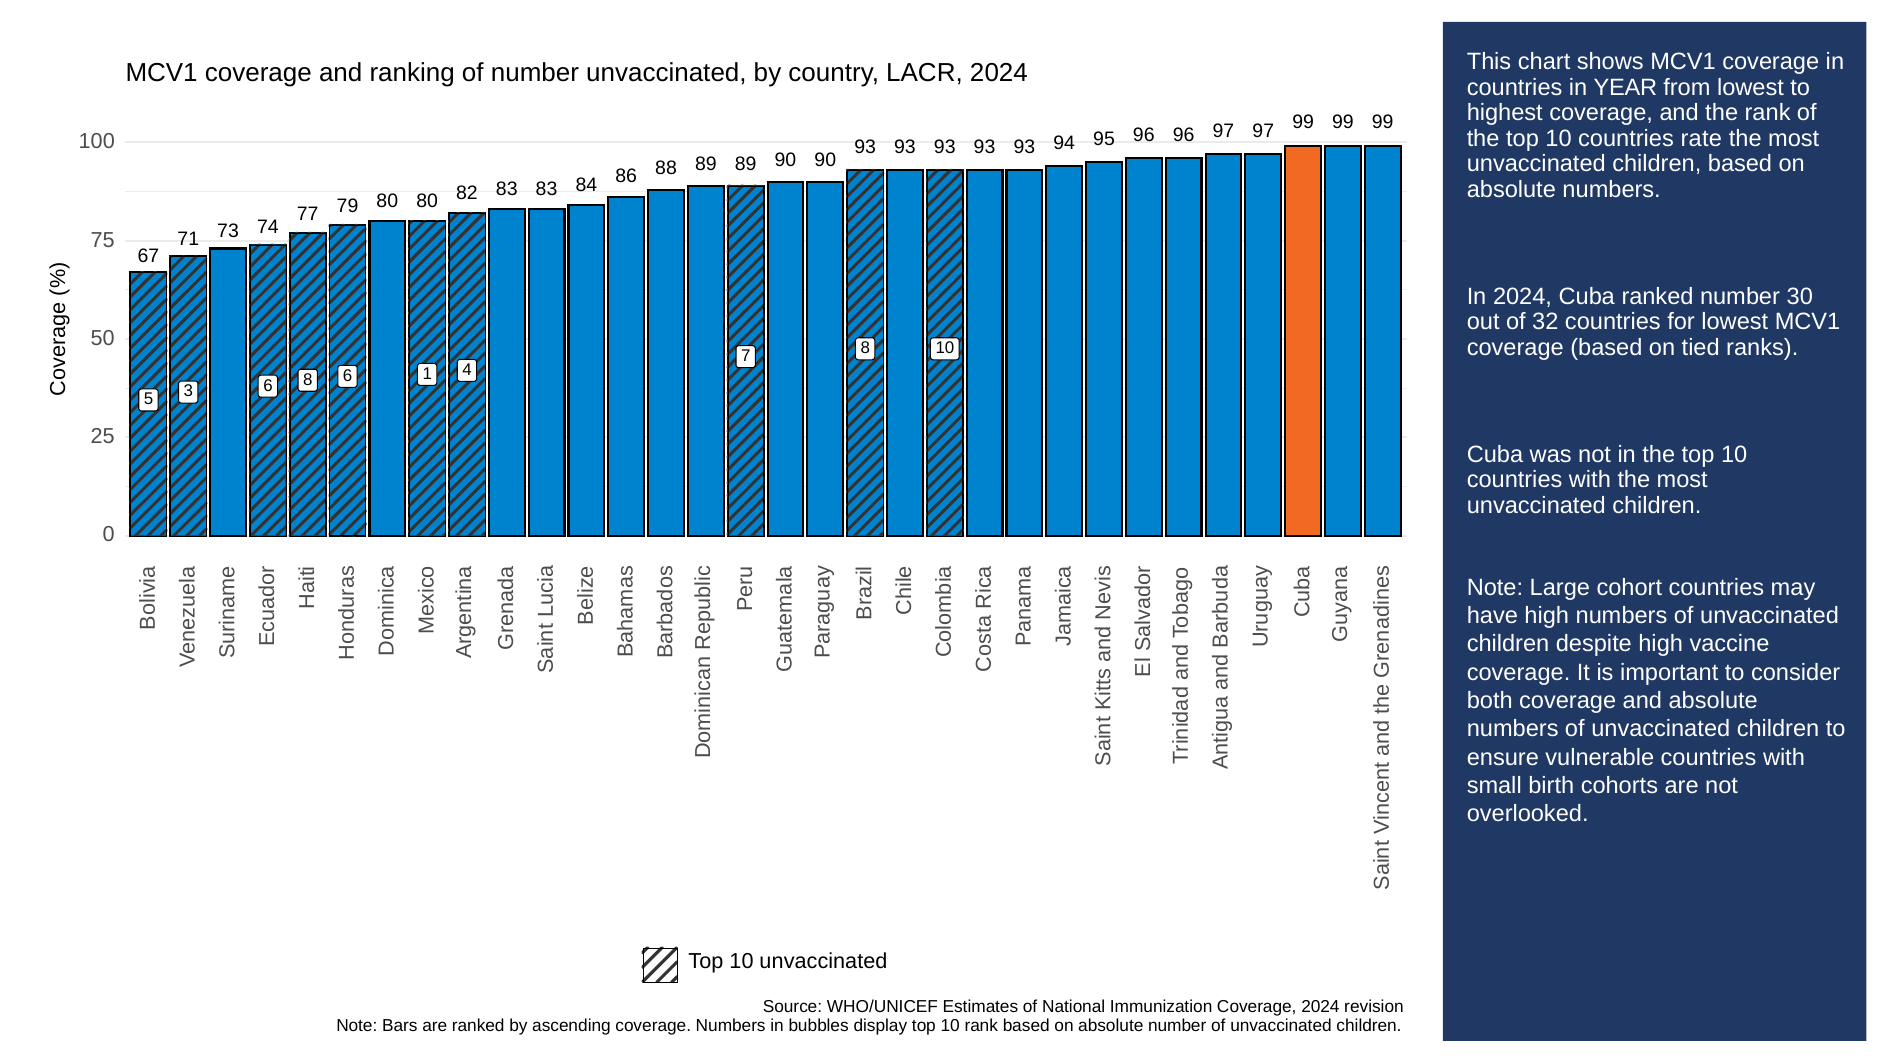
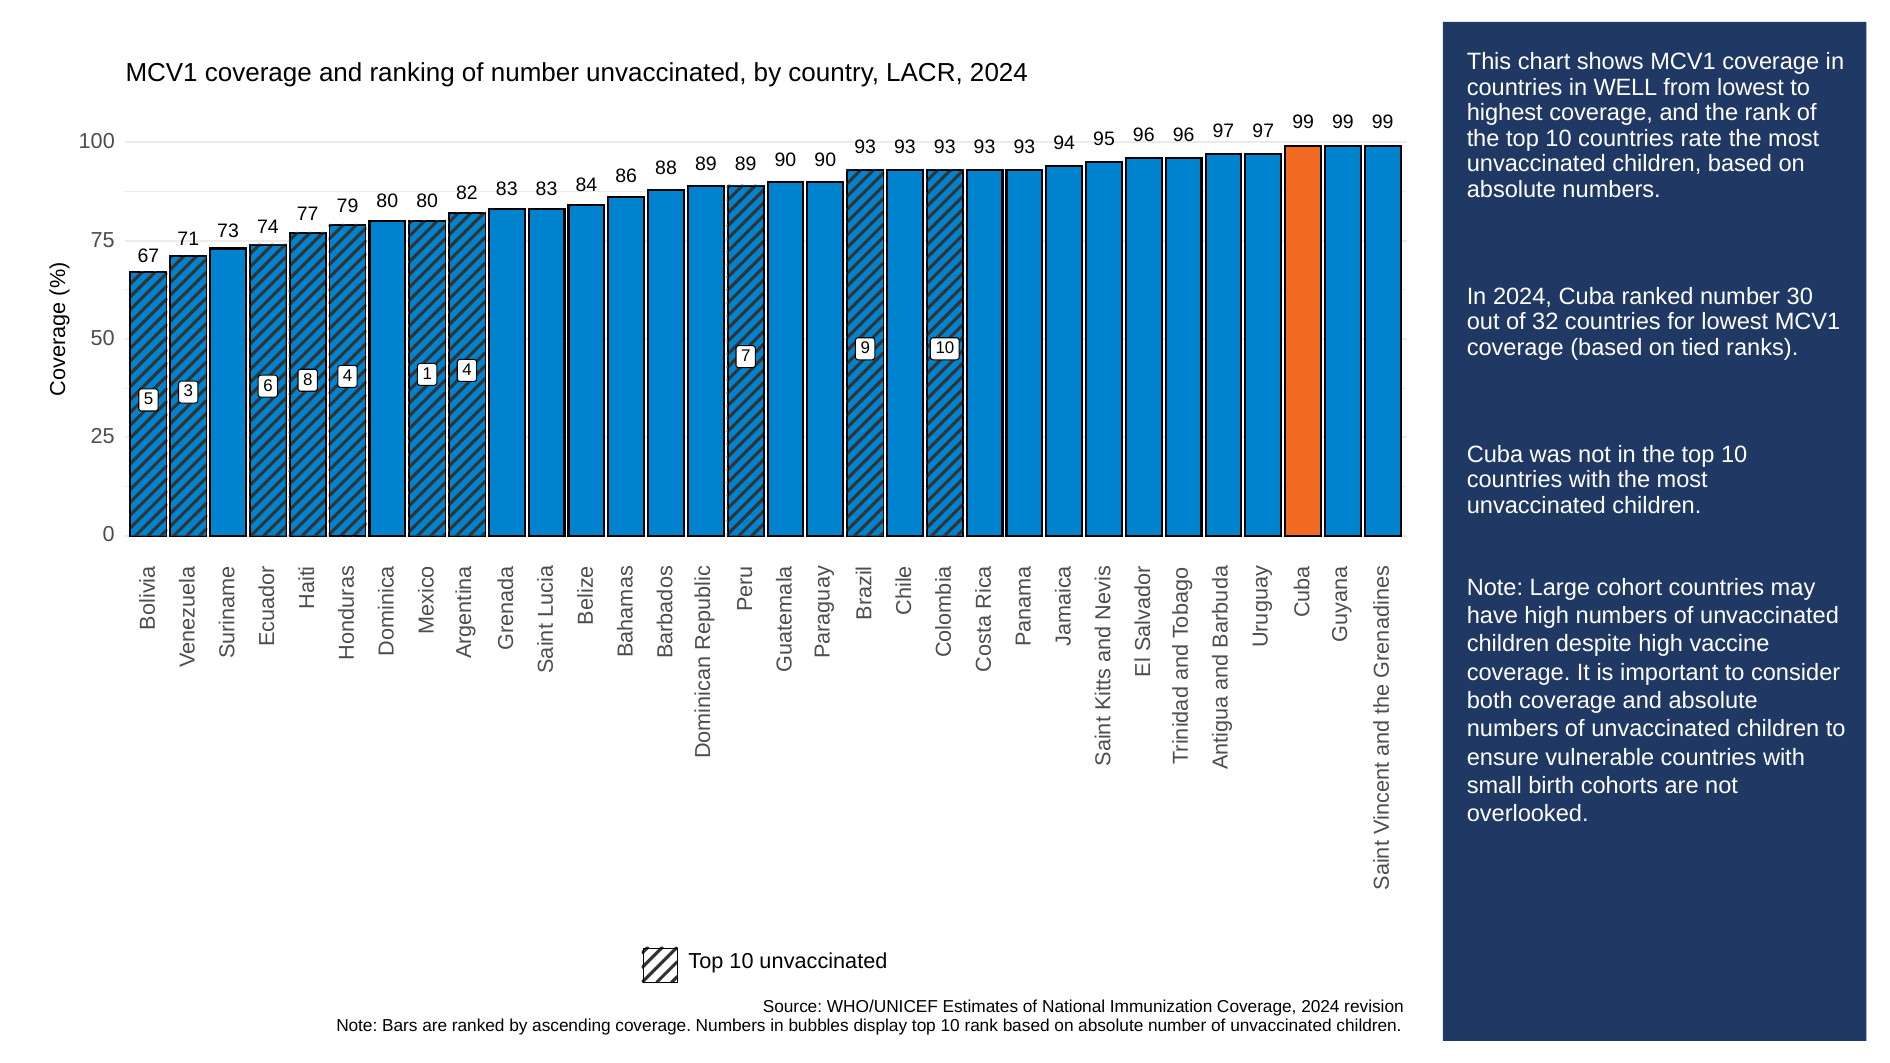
YEAR: YEAR -> WELL
7 8: 8 -> 9
8 6: 6 -> 4
